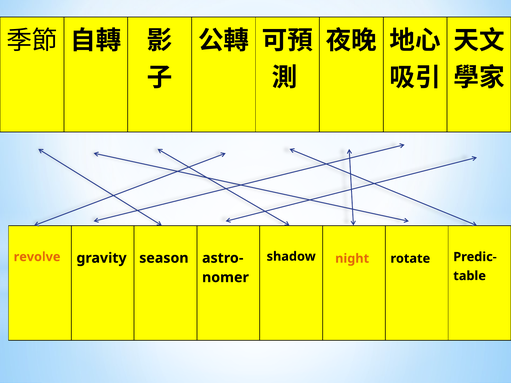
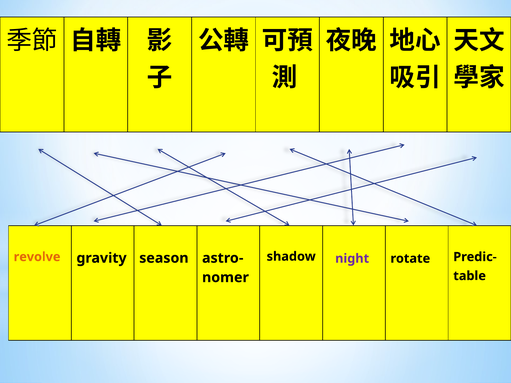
night colour: orange -> purple
